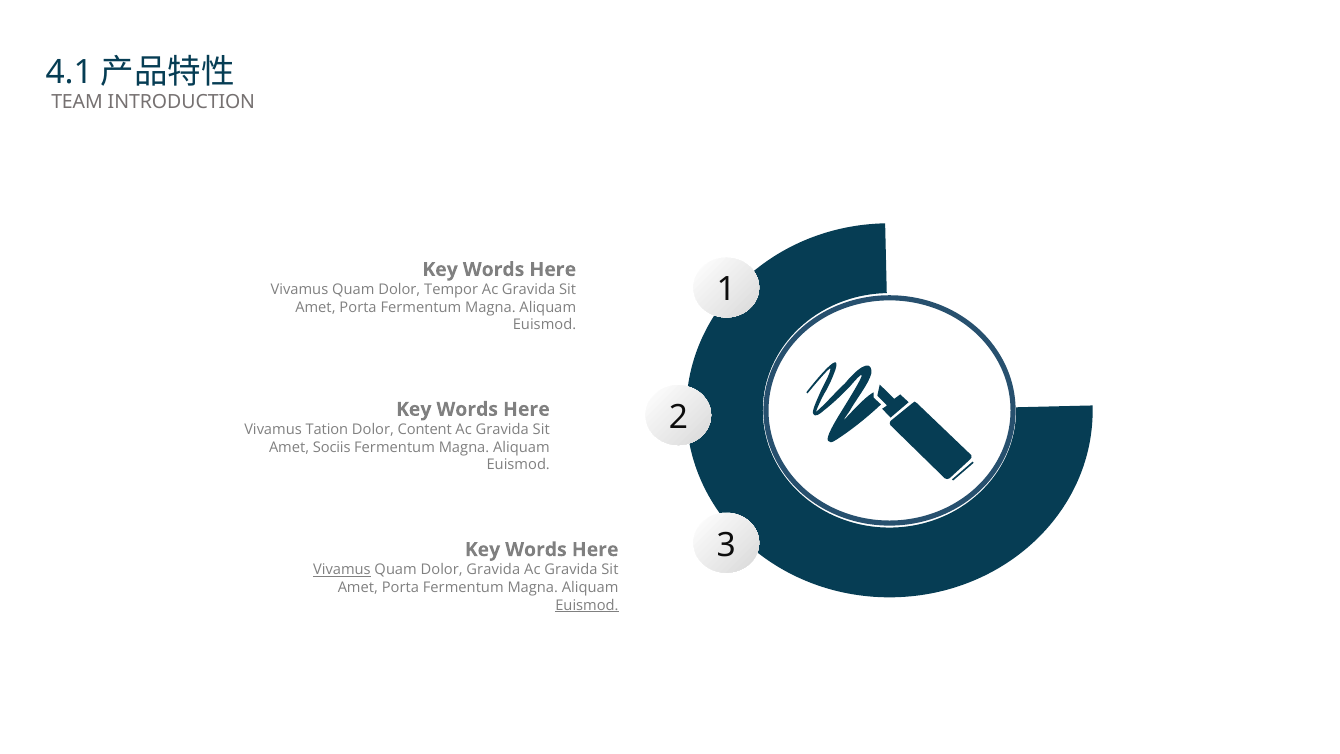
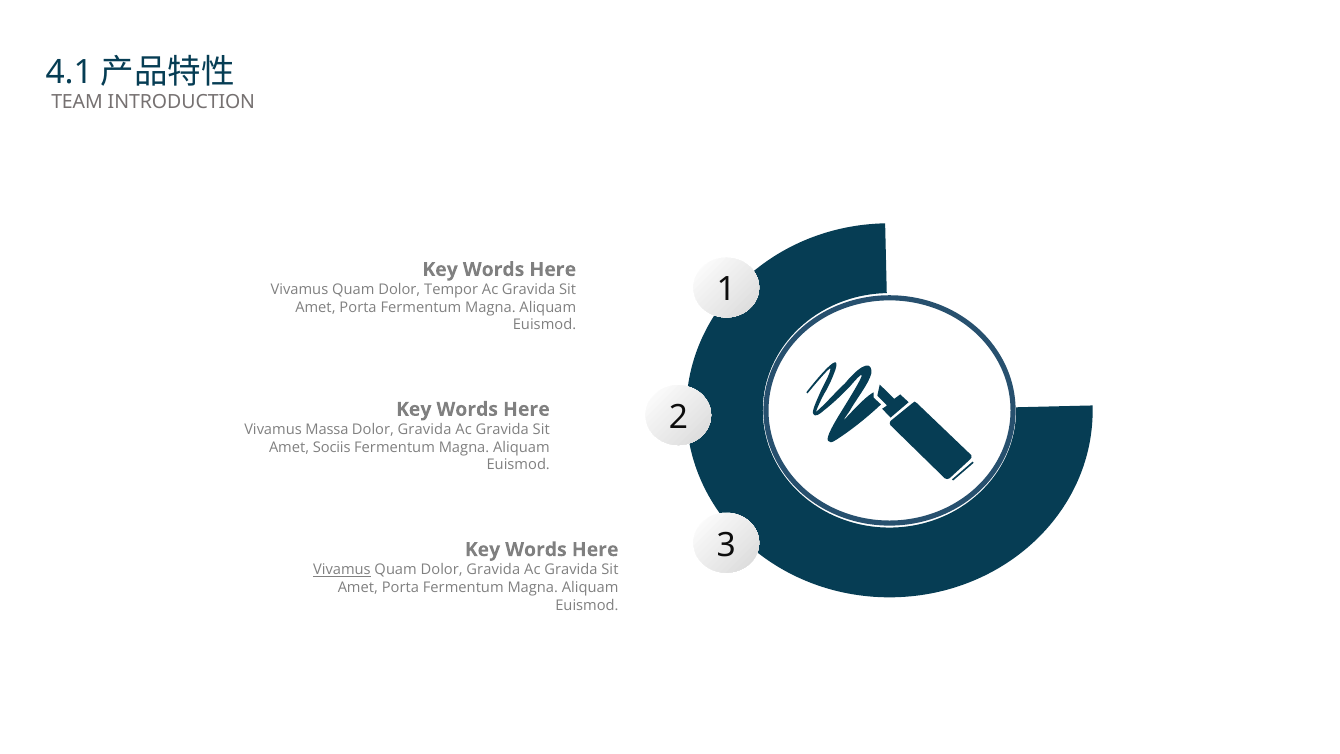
Tation: Tation -> Massa
Content at (425, 429): Content -> Gravida
Euismod at (587, 605) underline: present -> none
